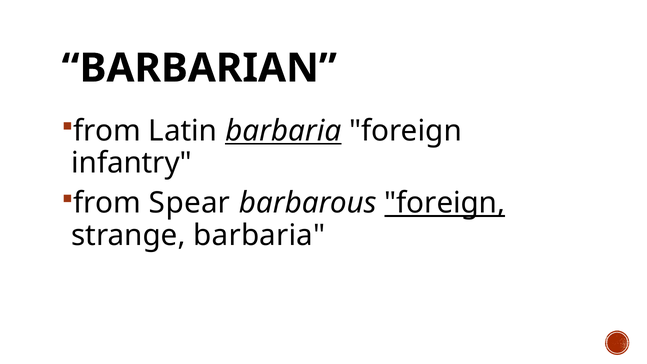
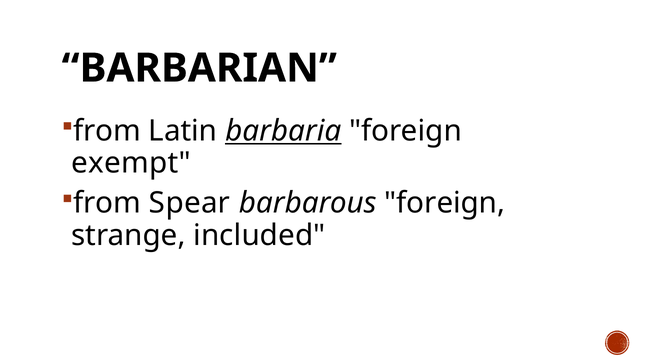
infantry: infantry -> exempt
foreign at (445, 203) underline: present -> none
strange barbaria: barbaria -> included
